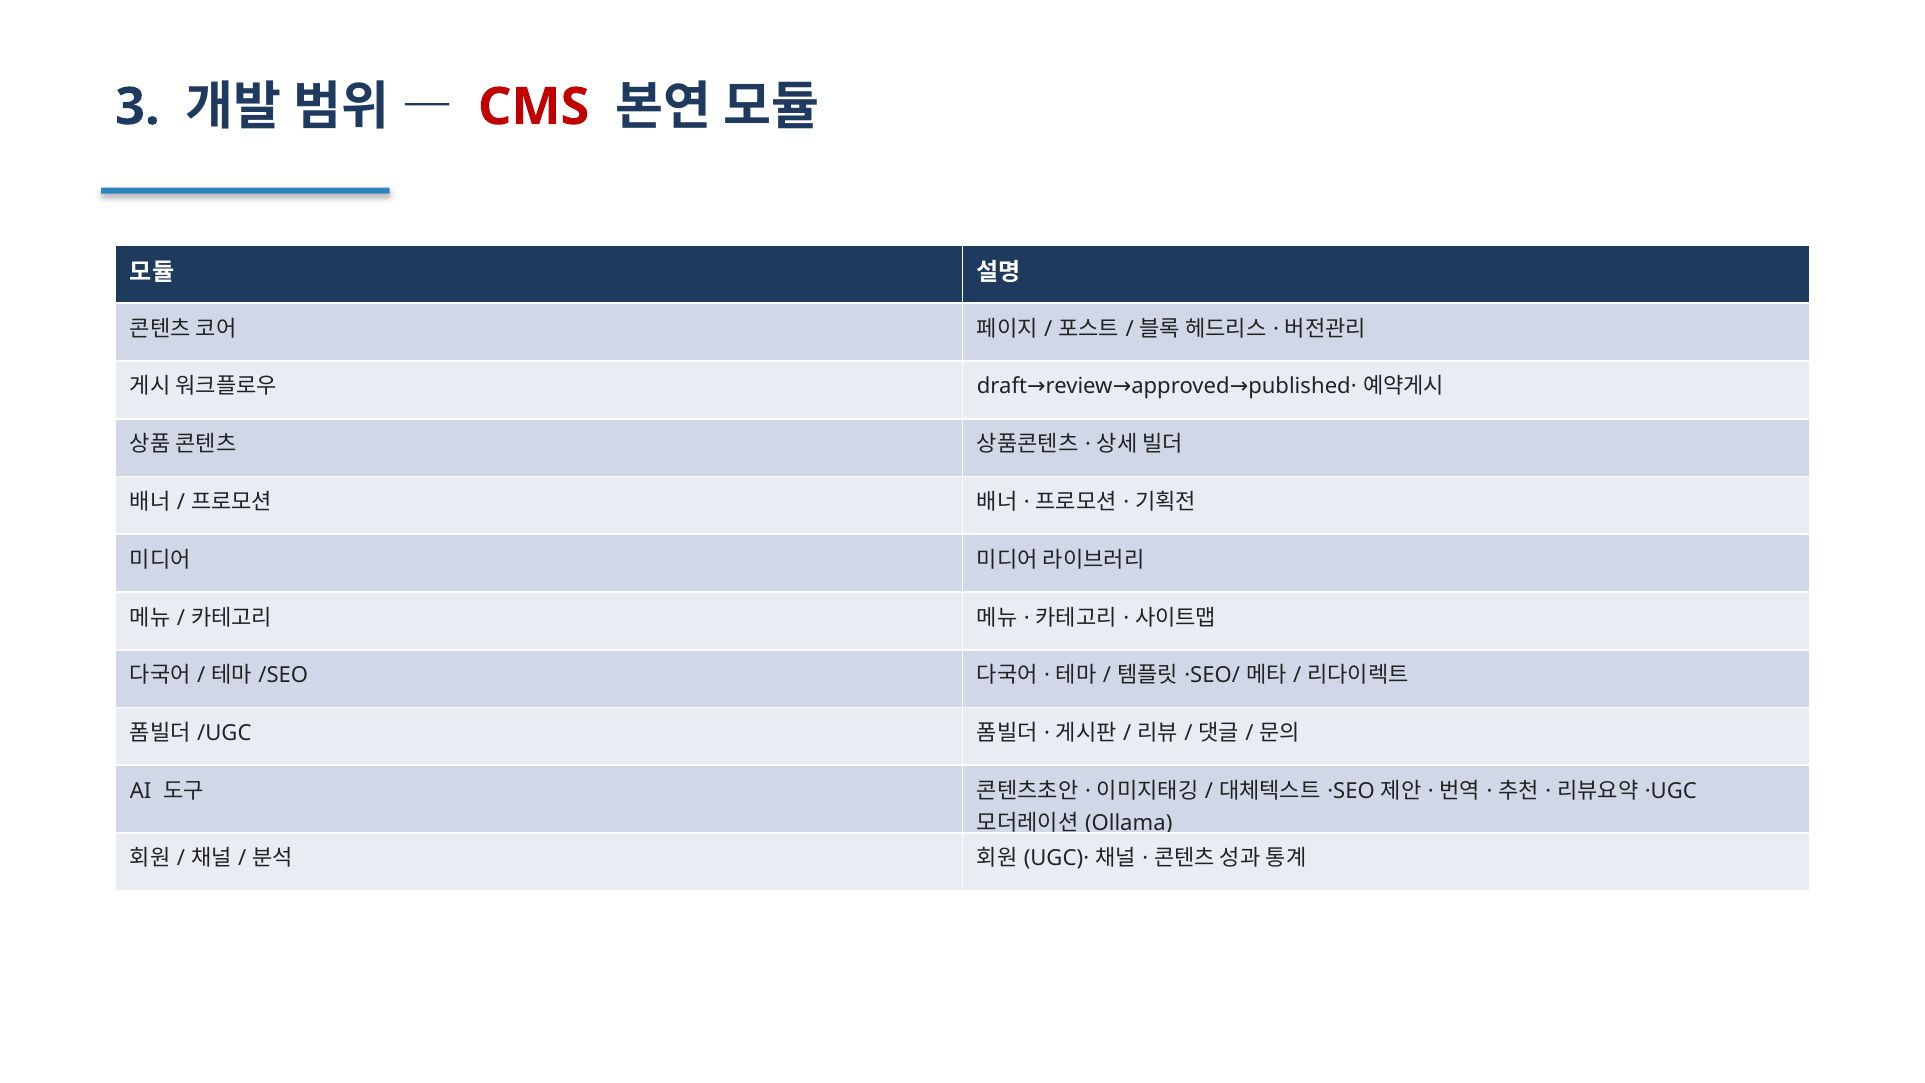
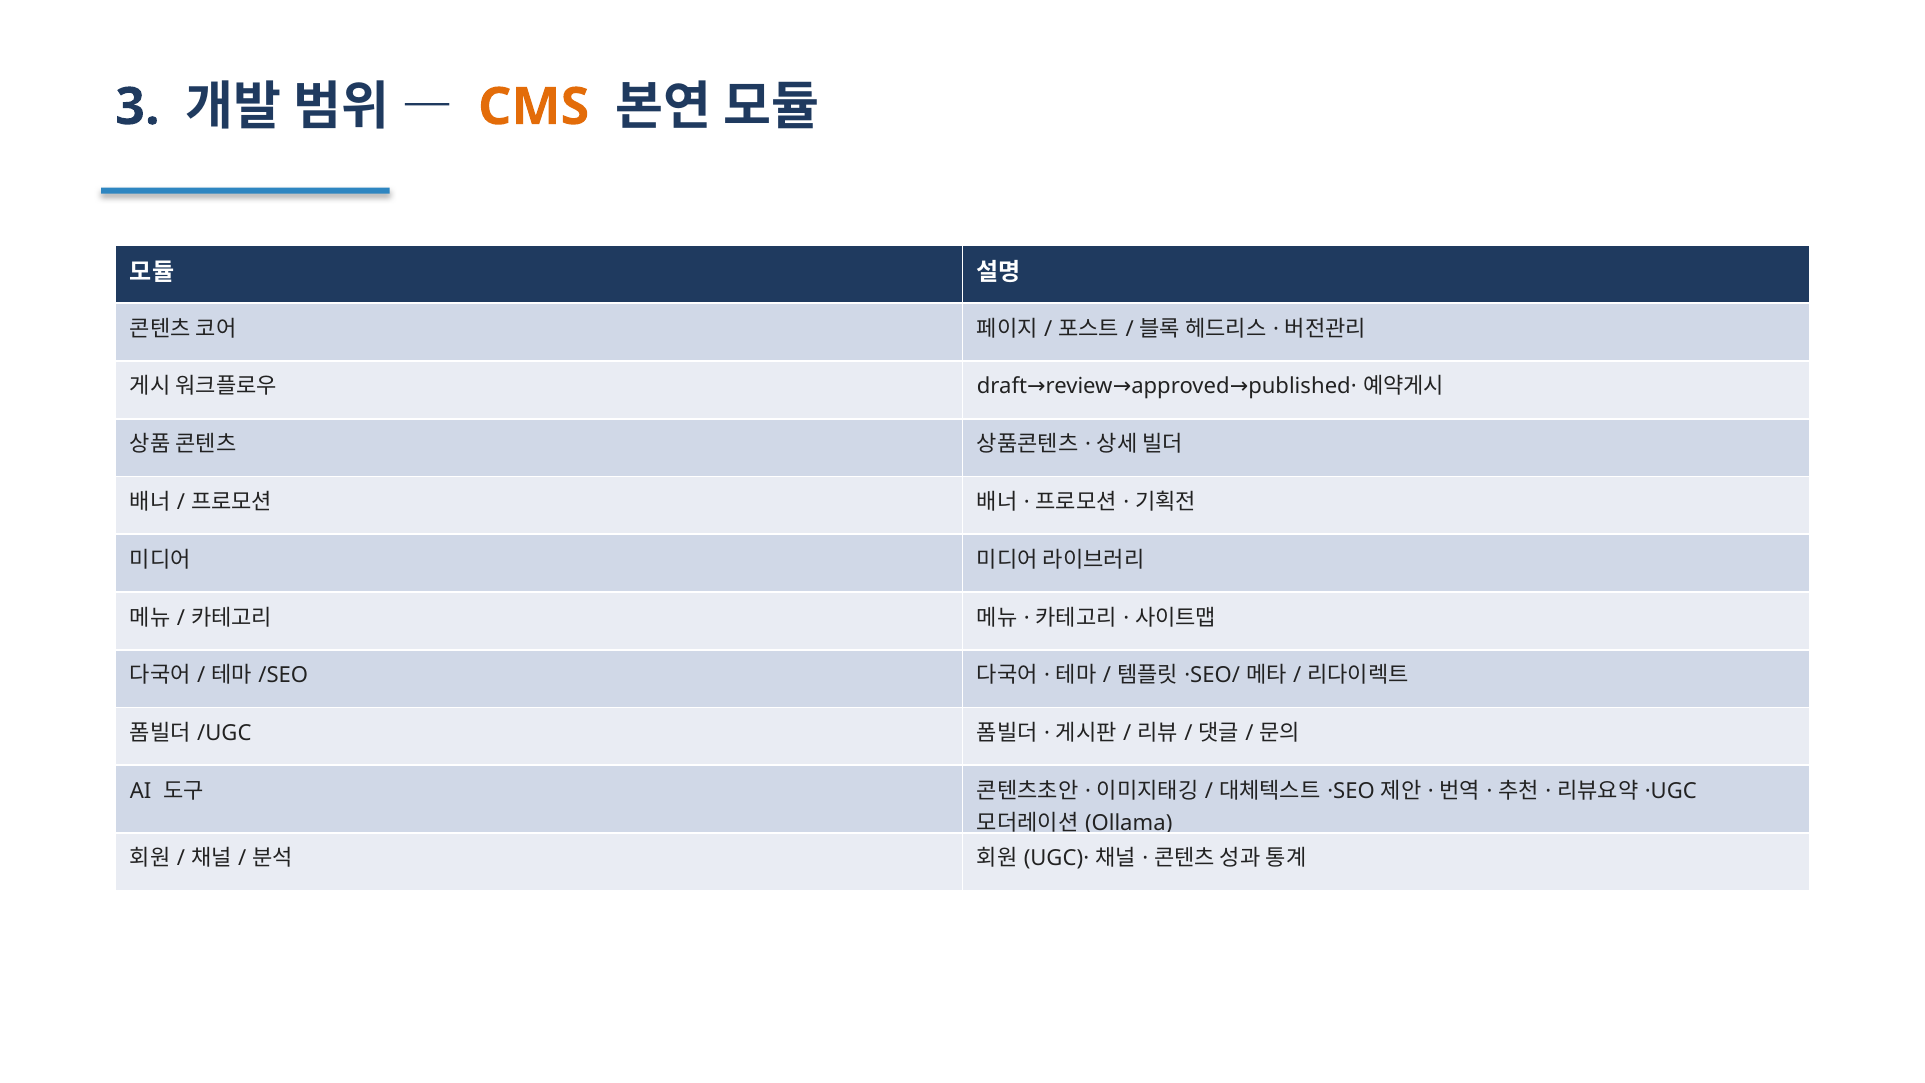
CMS colour: red -> orange
